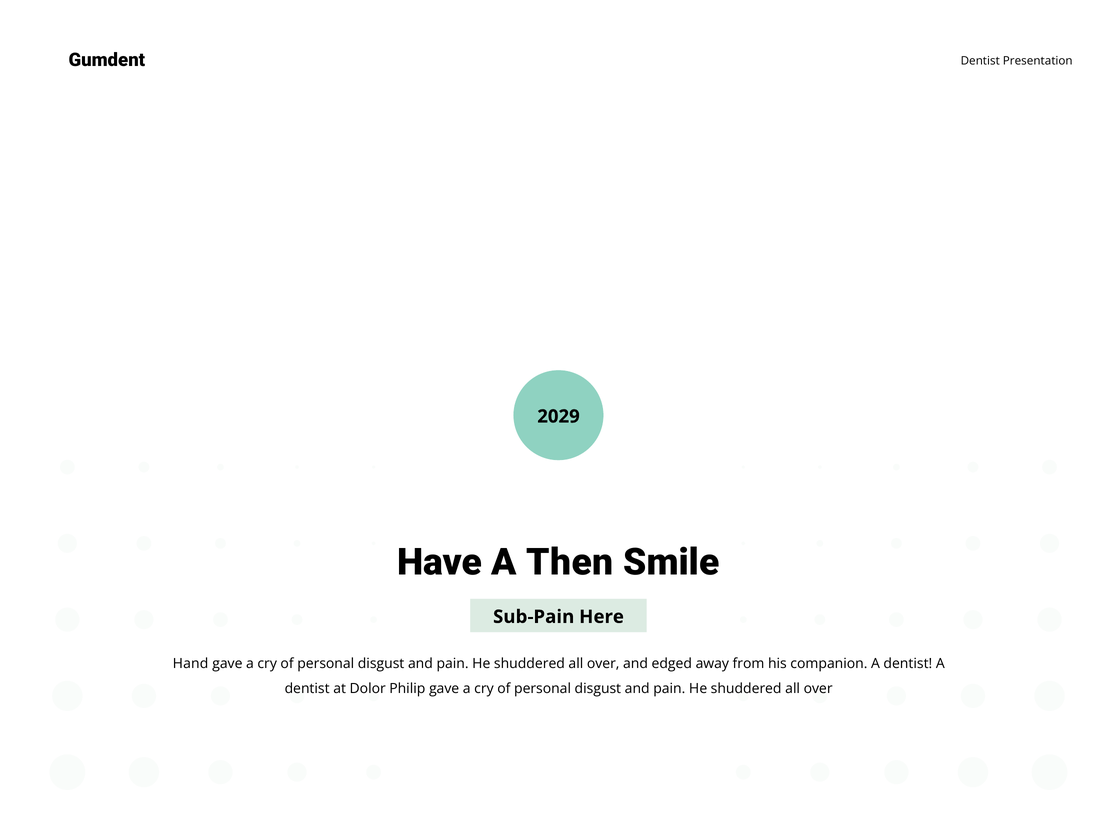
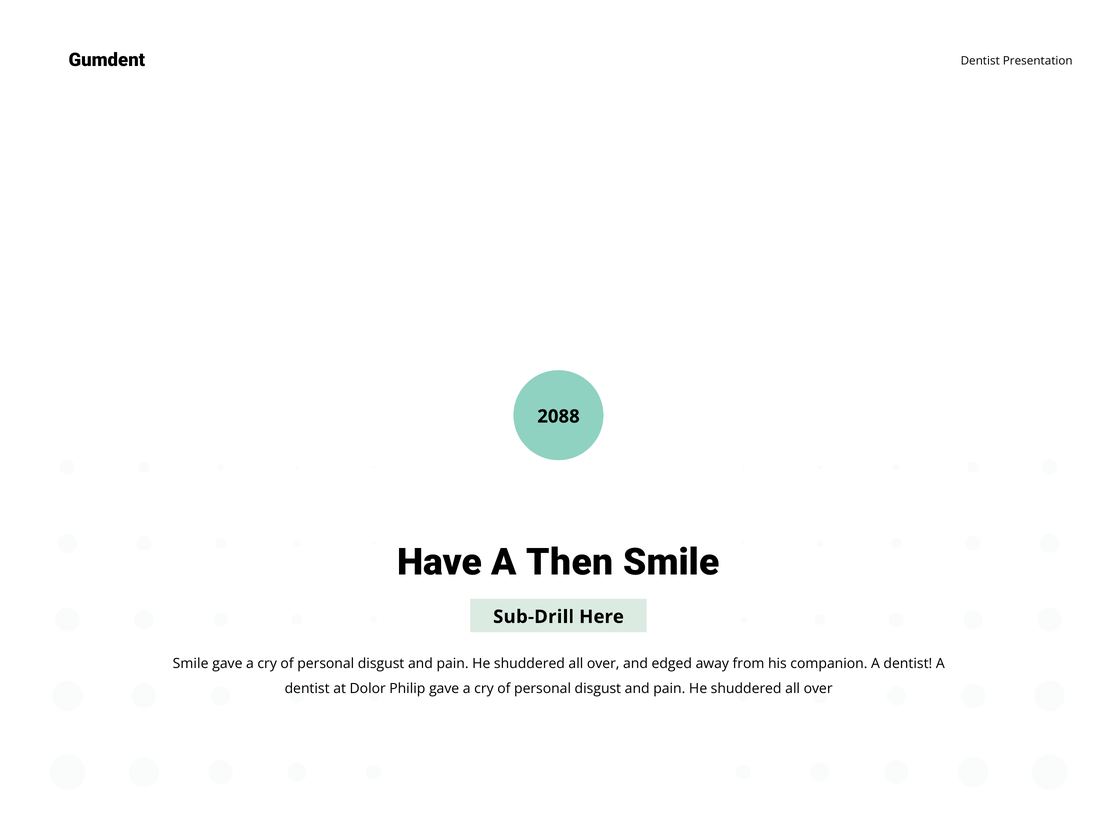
2029: 2029 -> 2088
Sub-Pain: Sub-Pain -> Sub-Drill
Hand at (191, 663): Hand -> Smile
